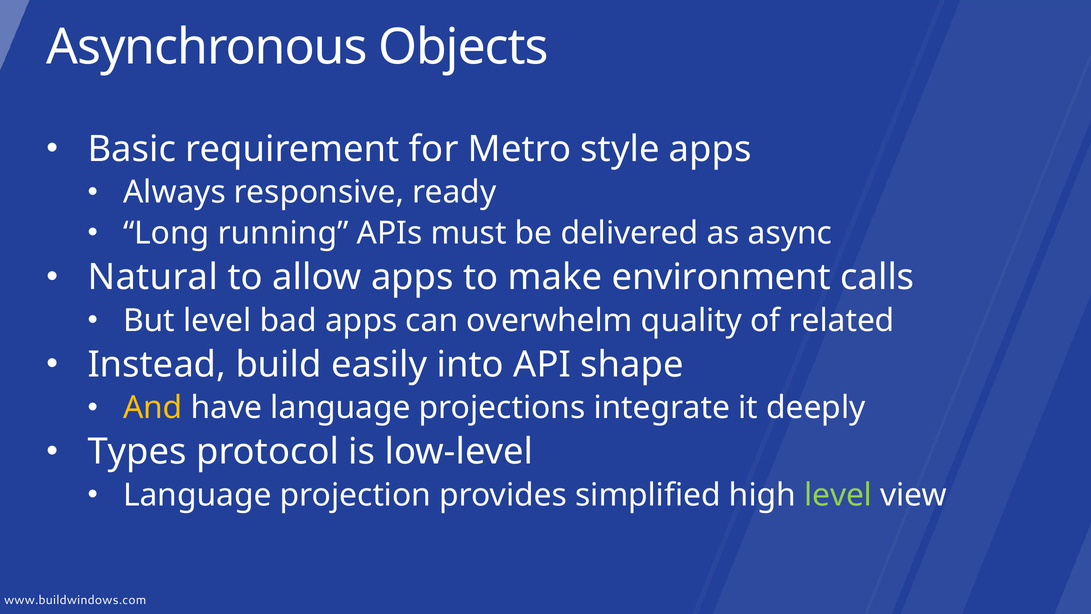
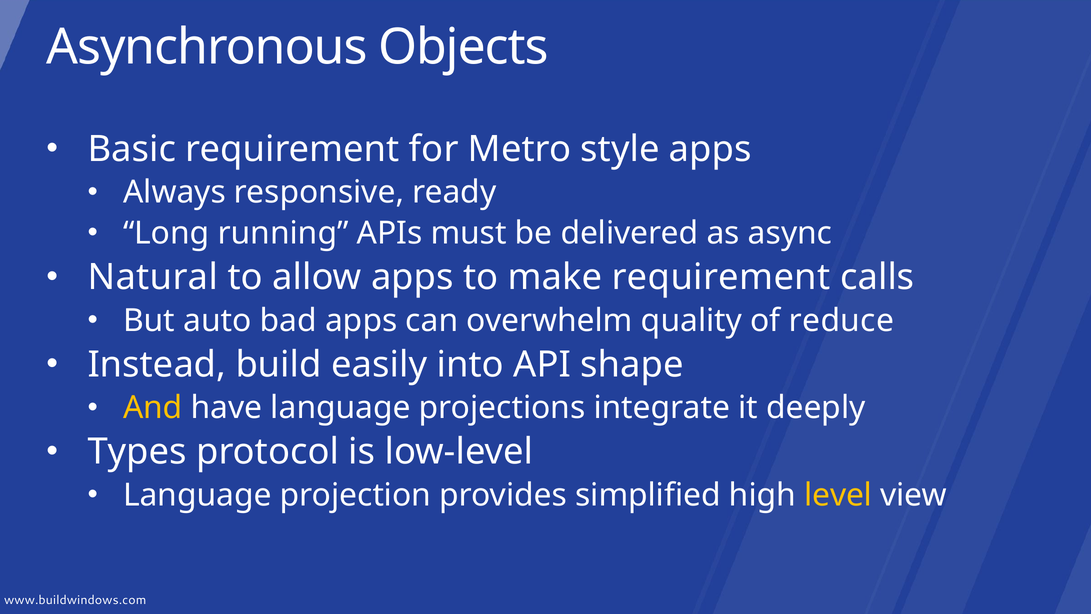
make environment: environment -> requirement
But level: level -> auto
related: related -> reduce
level at (838, 495) colour: light green -> yellow
